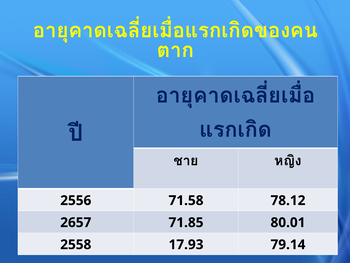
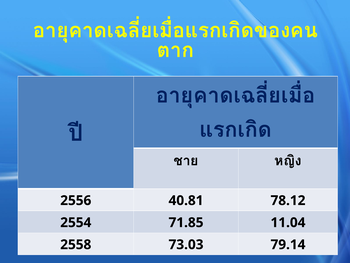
71.58: 71.58 -> 40.81
2657: 2657 -> 2554
80.01: 80.01 -> 11.04
17.93: 17.93 -> 73.03
